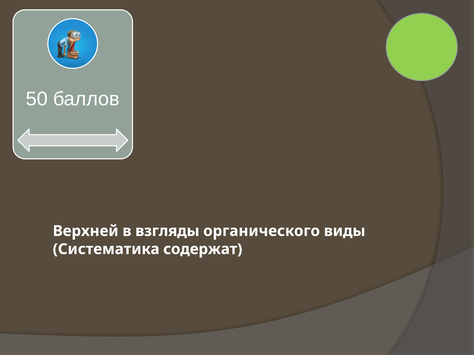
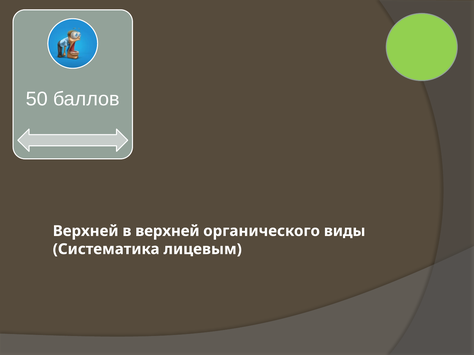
в взгляды: взгляды -> верхней
содержат: содержат -> лицевым
